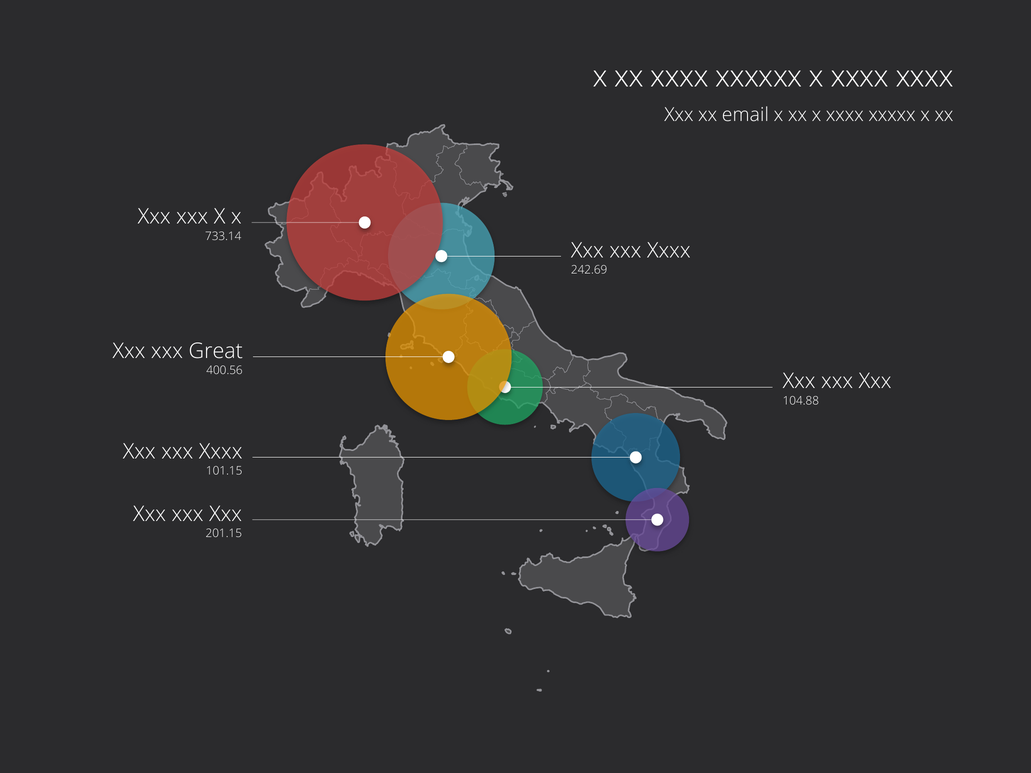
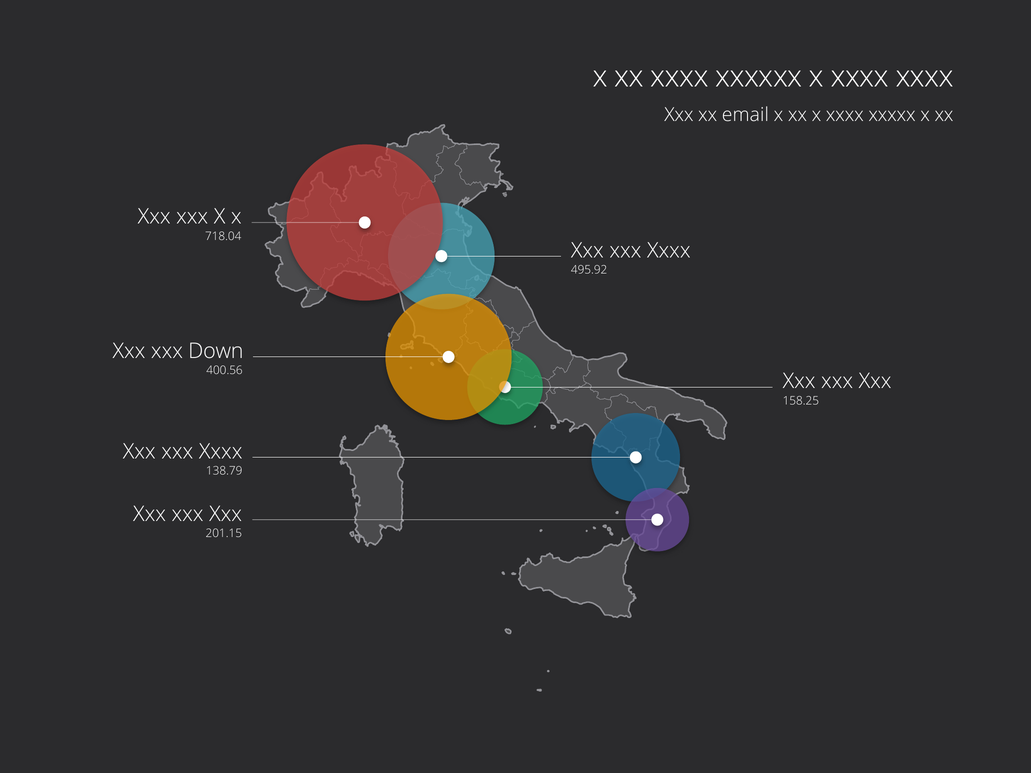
733.14: 733.14 -> 718.04
242.69: 242.69 -> 495.92
Great: Great -> Down
104.88: 104.88 -> 158.25
101.15: 101.15 -> 138.79
